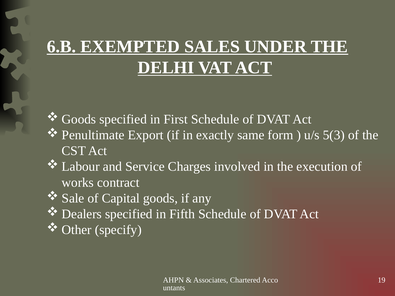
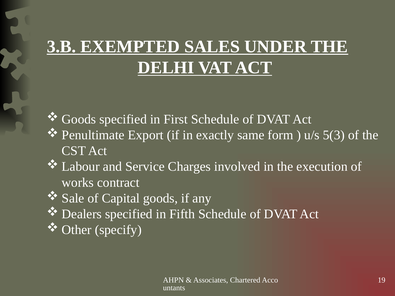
6.B: 6.B -> 3.B
